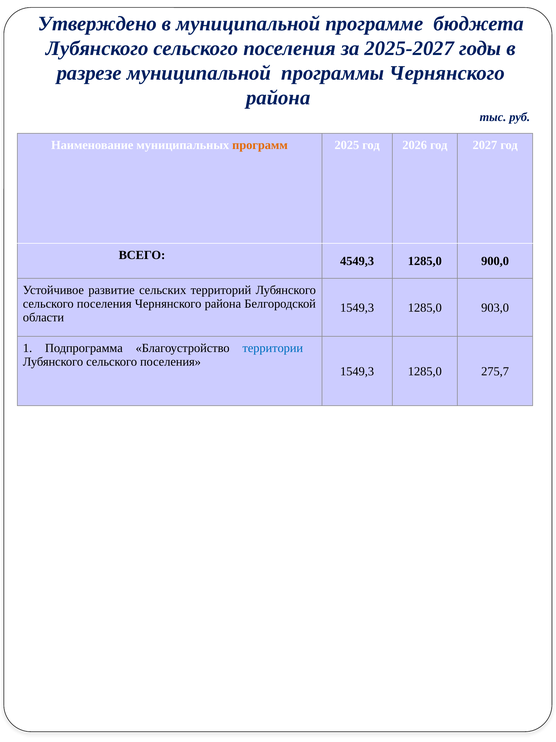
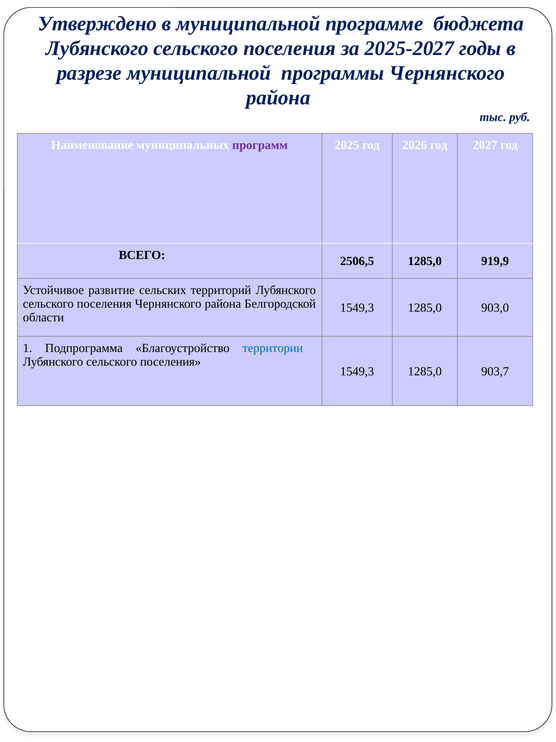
программ colour: orange -> purple
4549,3: 4549,3 -> 2506,5
900,0: 900,0 -> 919,9
275,7: 275,7 -> 903,7
